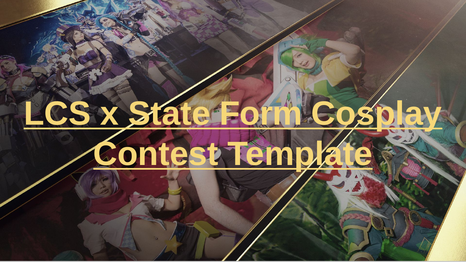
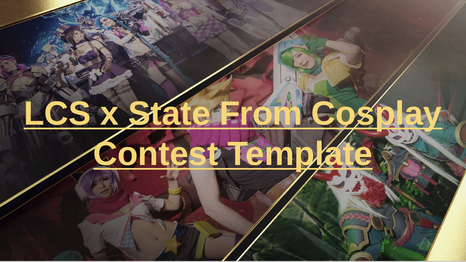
Form: Form -> From
